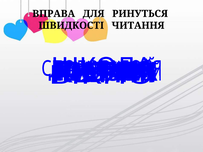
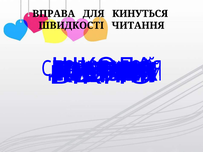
РИНУТЬСЯ: РИНУТЬСЯ -> КИНУТЬСЯ
